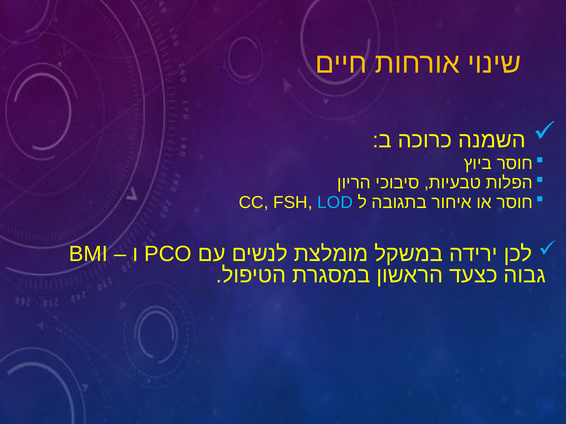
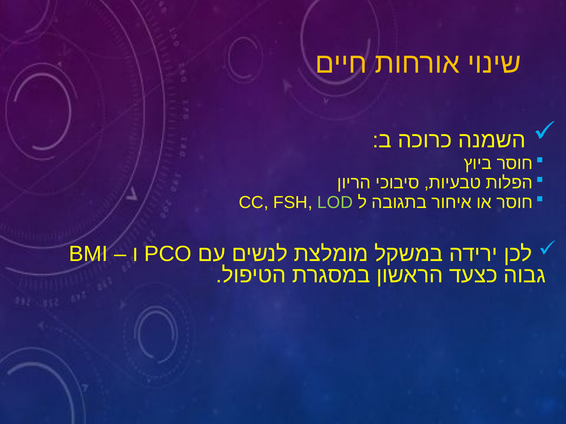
LOD colour: light blue -> light green
